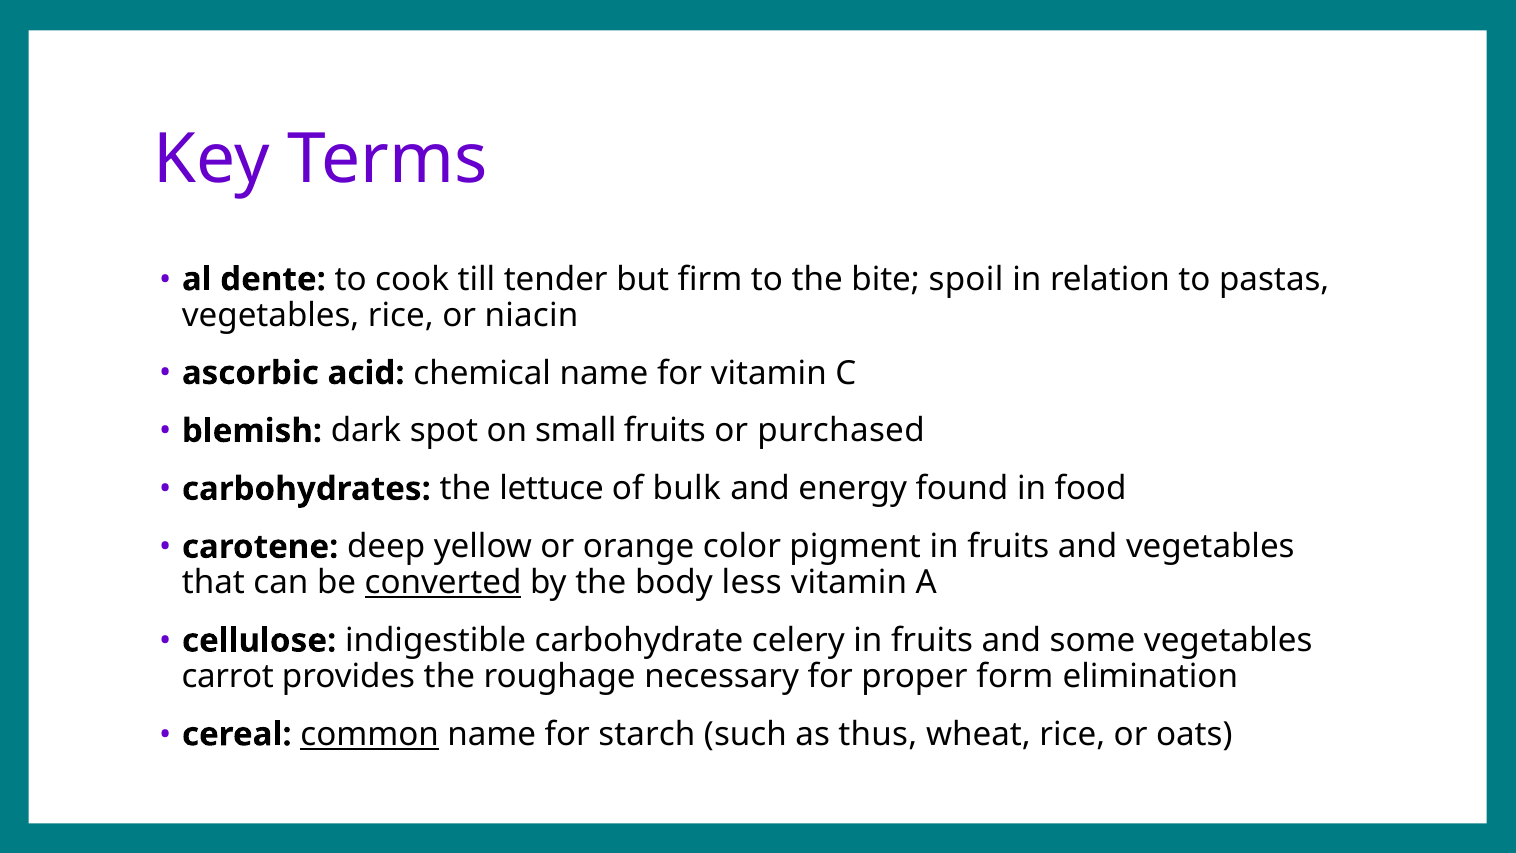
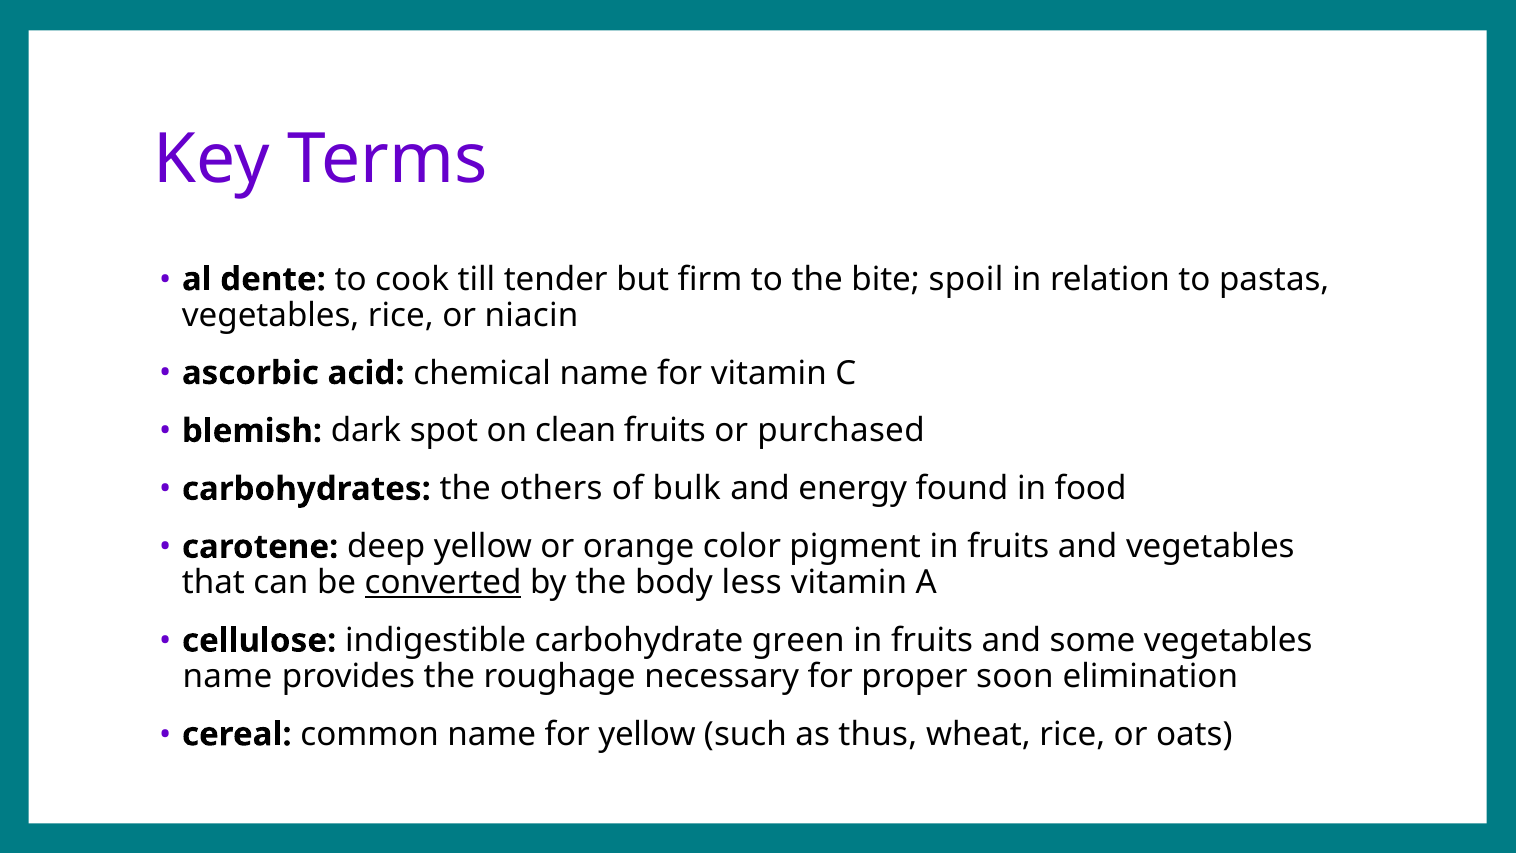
small: small -> clean
lettuce: lettuce -> others
celery: celery -> green
carrot at (228, 676): carrot -> name
form: form -> soon
common underline: present -> none
for starch: starch -> yellow
